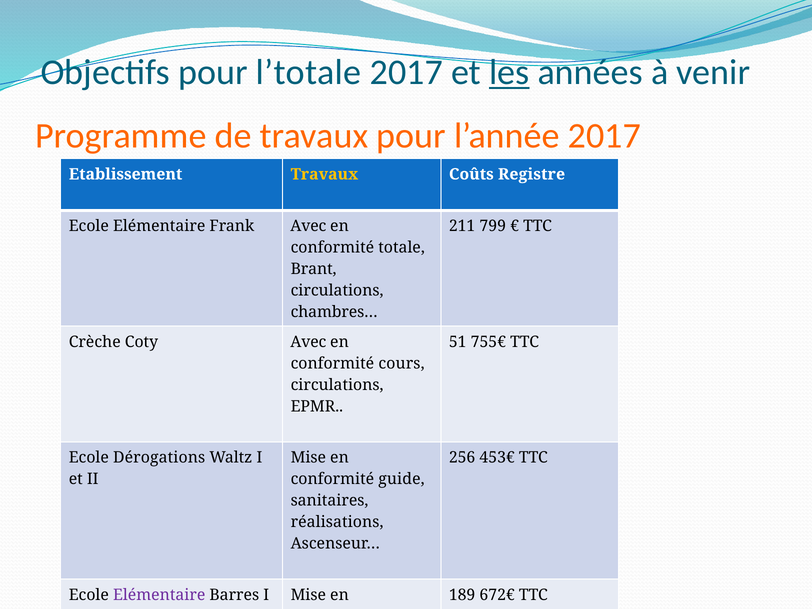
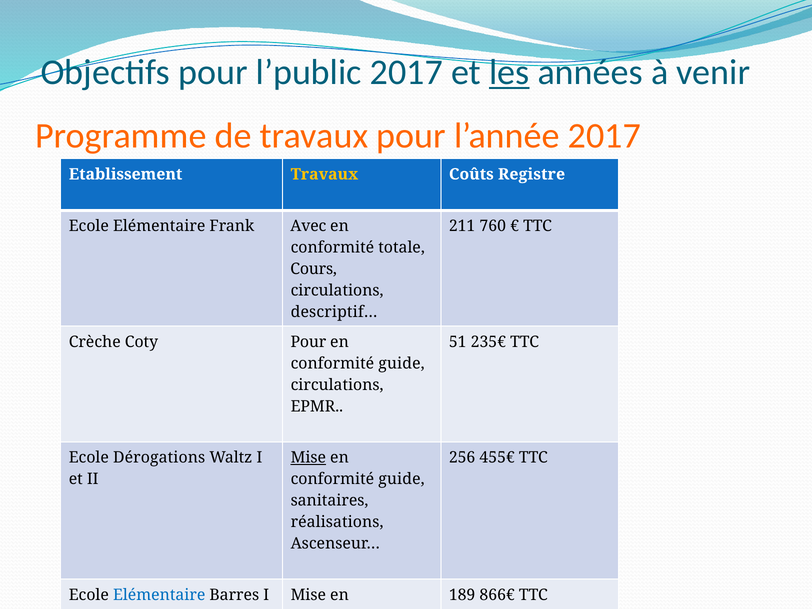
l’totale: l’totale -> l’public
799: 799 -> 760
Brant: Brant -> Cours
chambres…: chambres… -> descriptif…
Coty Avec: Avec -> Pour
755€: 755€ -> 235€
cours at (401, 363): cours -> guide
Mise at (308, 458) underline: none -> present
453€: 453€ -> 455€
Elémentaire at (159, 595) colour: purple -> blue
672€: 672€ -> 866€
